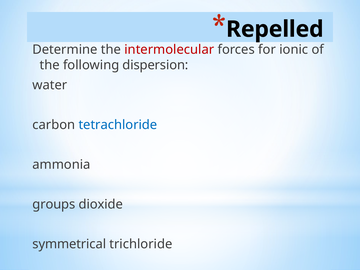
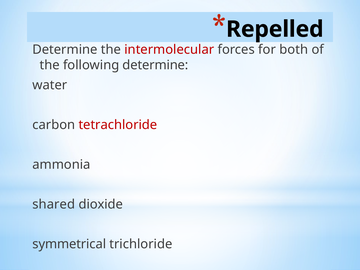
ionic: ionic -> both
following dispersion: dispersion -> determine
tetrachloride colour: blue -> red
groups: groups -> shared
